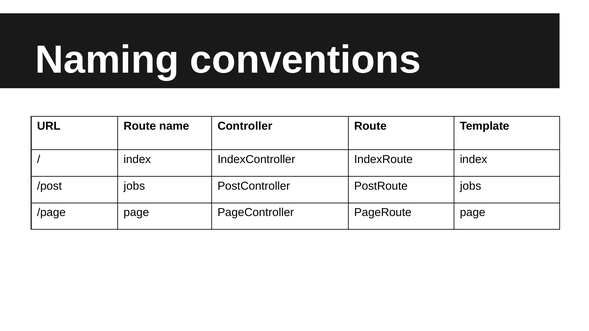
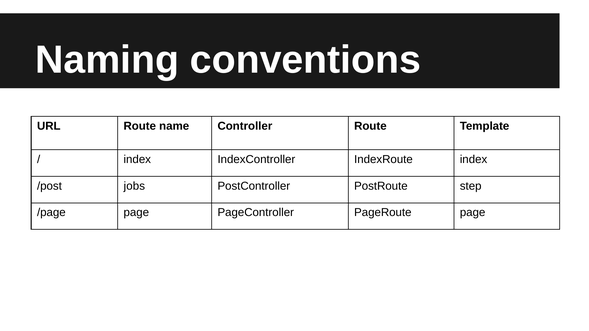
PostRoute jobs: jobs -> step
